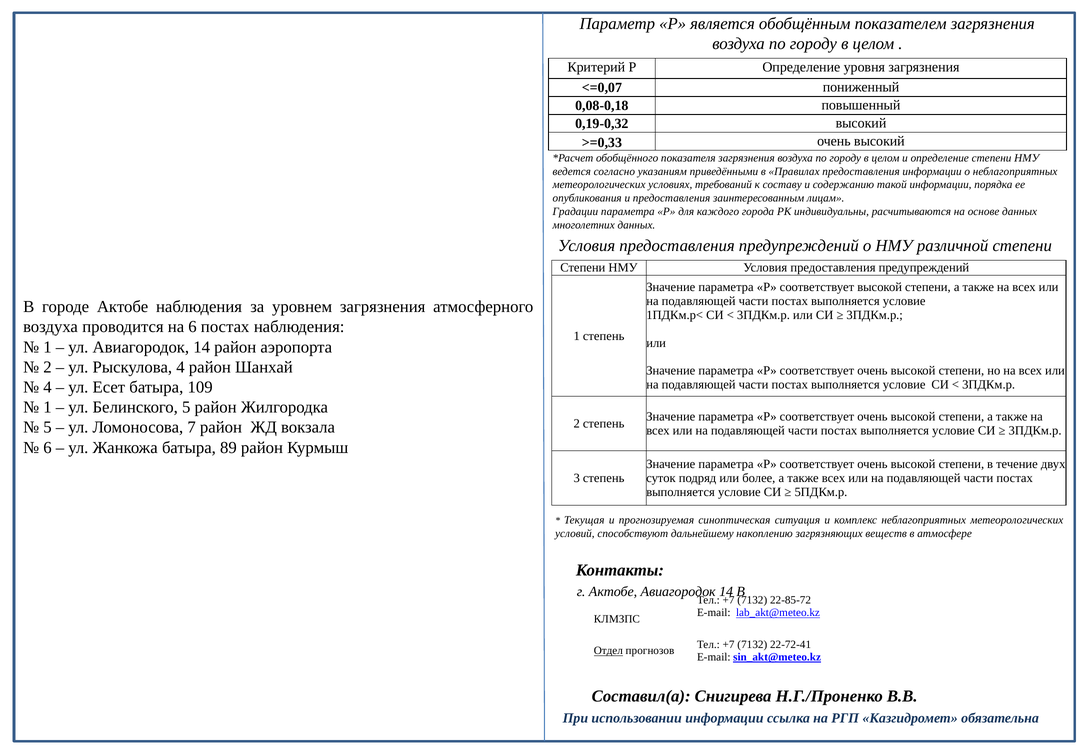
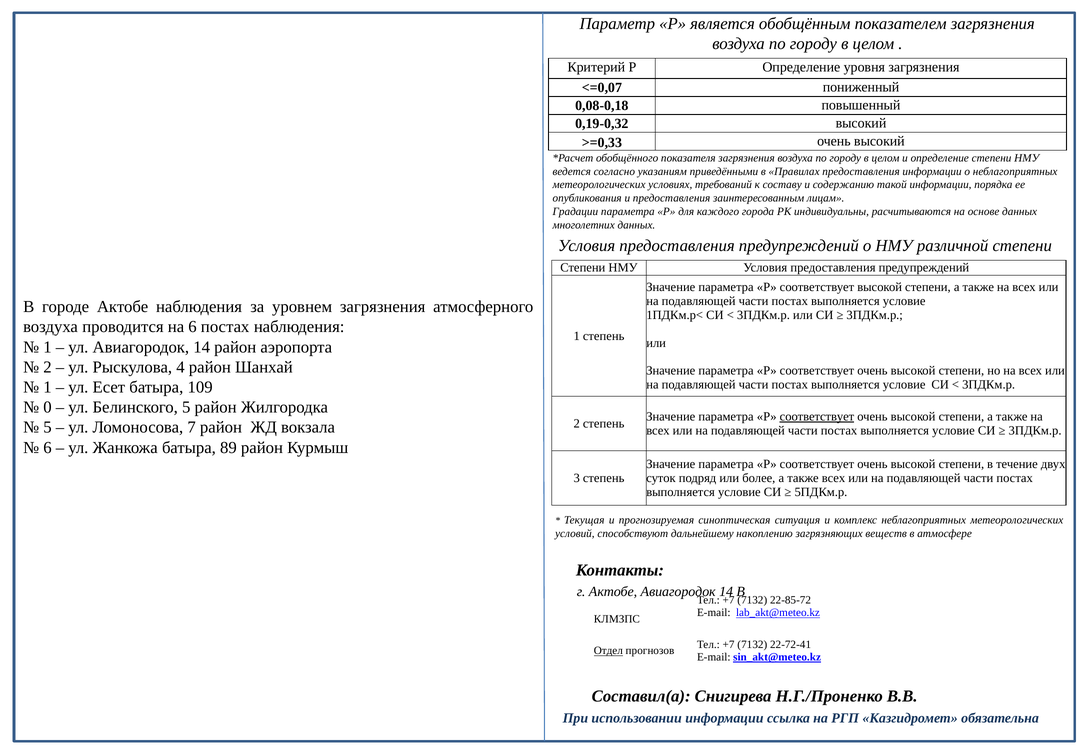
4 at (47, 387): 4 -> 1
1 at (47, 407): 1 -> 0
соответствует at (817, 417) underline: none -> present
